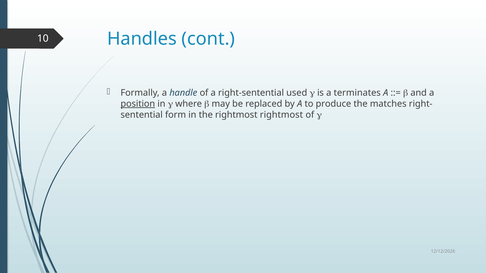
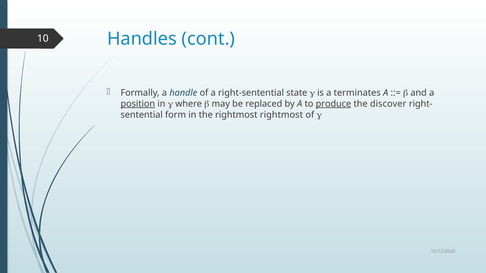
used: used -> state
produce underline: none -> present
matches: matches -> discover
